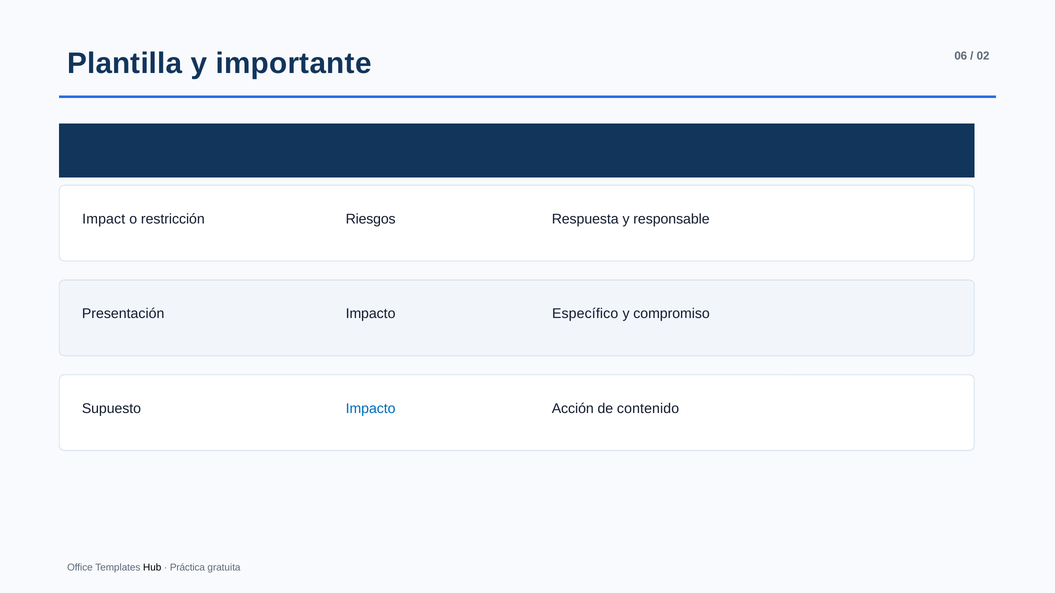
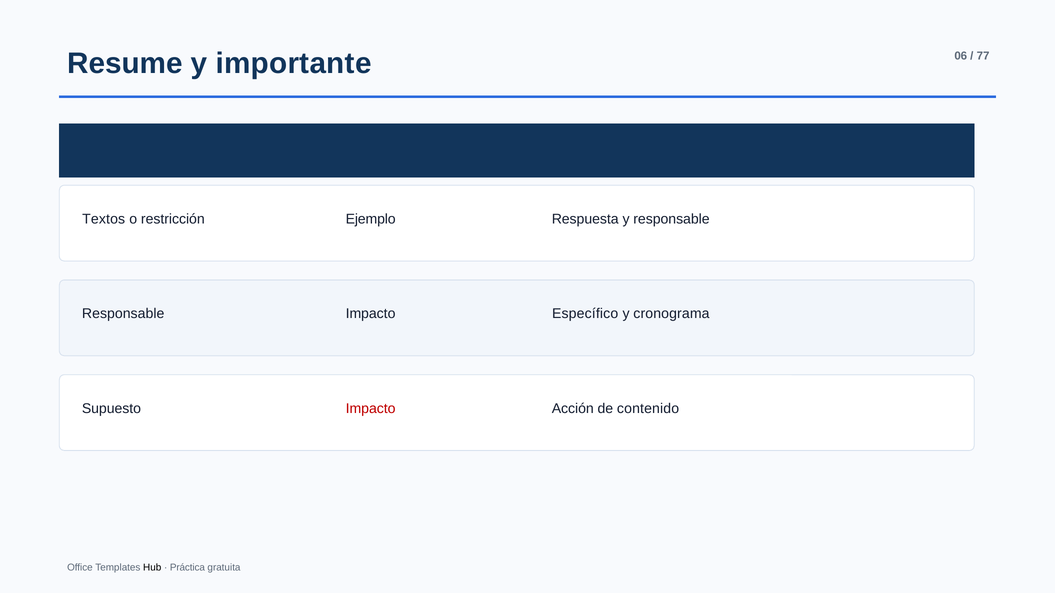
Plantilla: Plantilla -> Resume
02: 02 -> 77
Impact at (104, 219): Impact -> Textos
Riesgos: Riesgos -> Ejemplo
Presentación at (123, 314): Presentación -> Responsable
compromiso: compromiso -> cronograma
Impacto at (371, 409) colour: blue -> red
